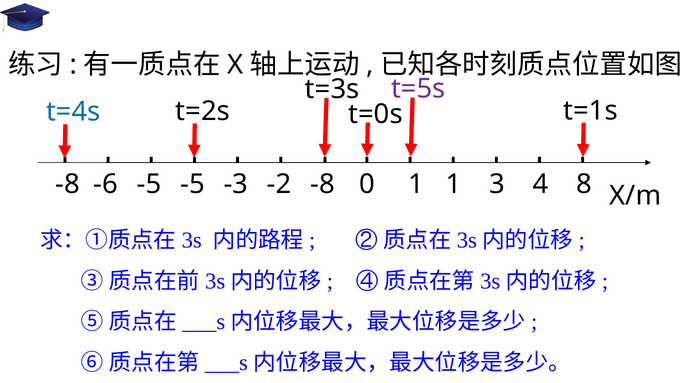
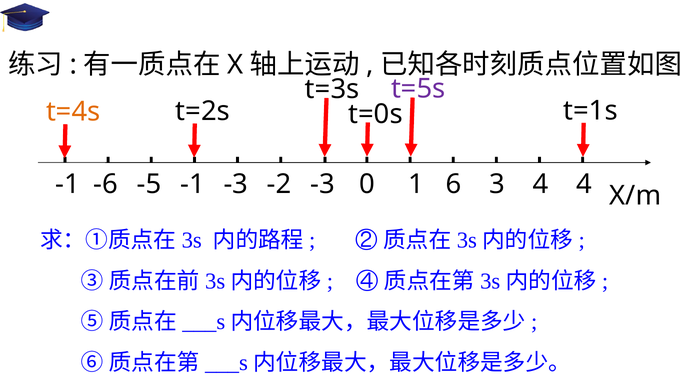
t=4s colour: blue -> orange
-8 at (68, 184): -8 -> -1
-5 -5: -5 -> -1
-2 -8: -8 -> -3
1 1: 1 -> 6
4 8: 8 -> 4
